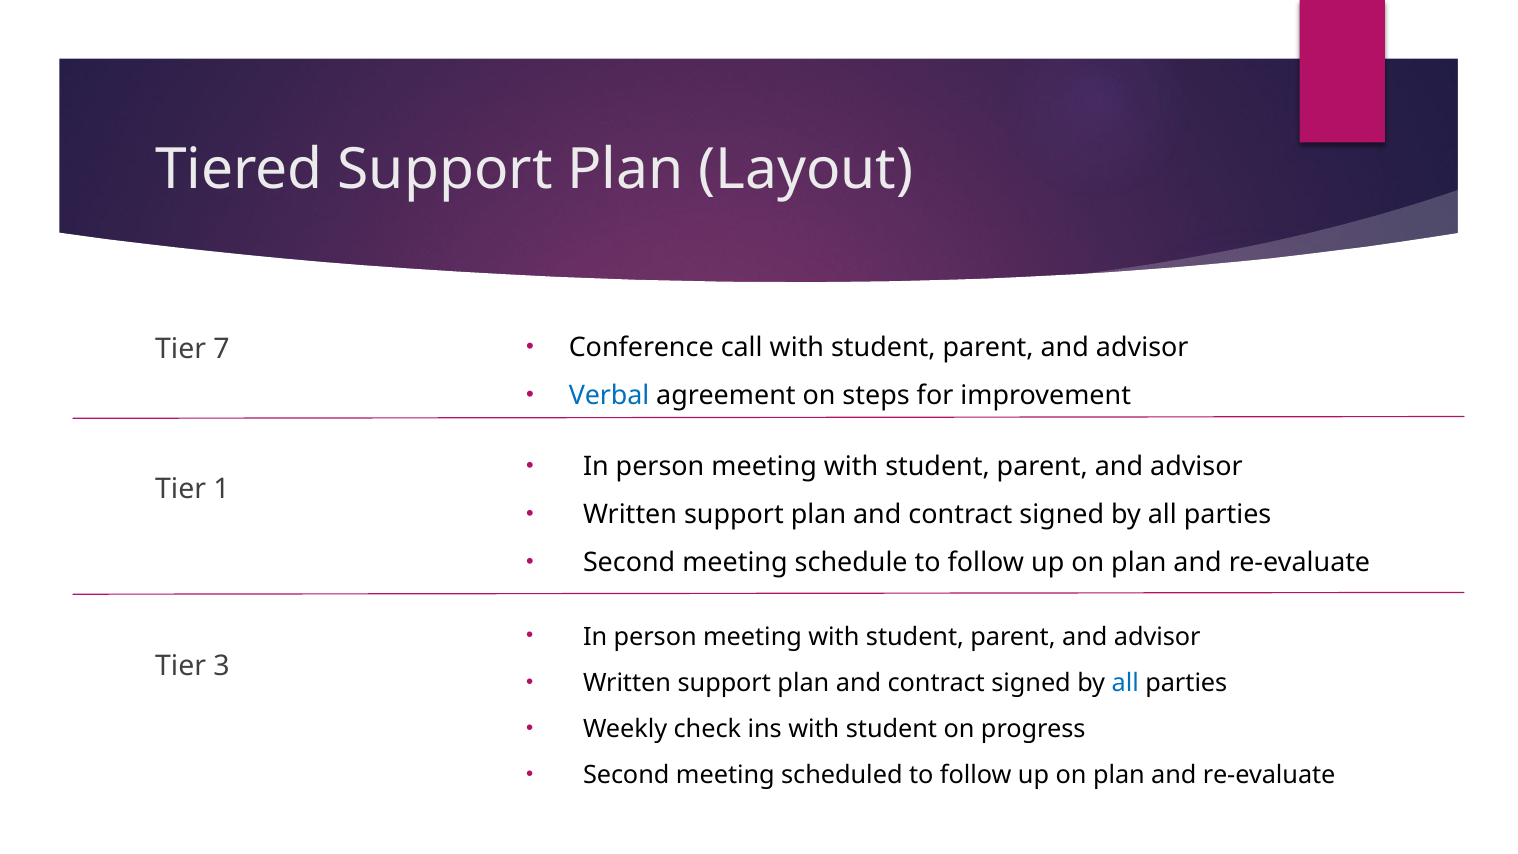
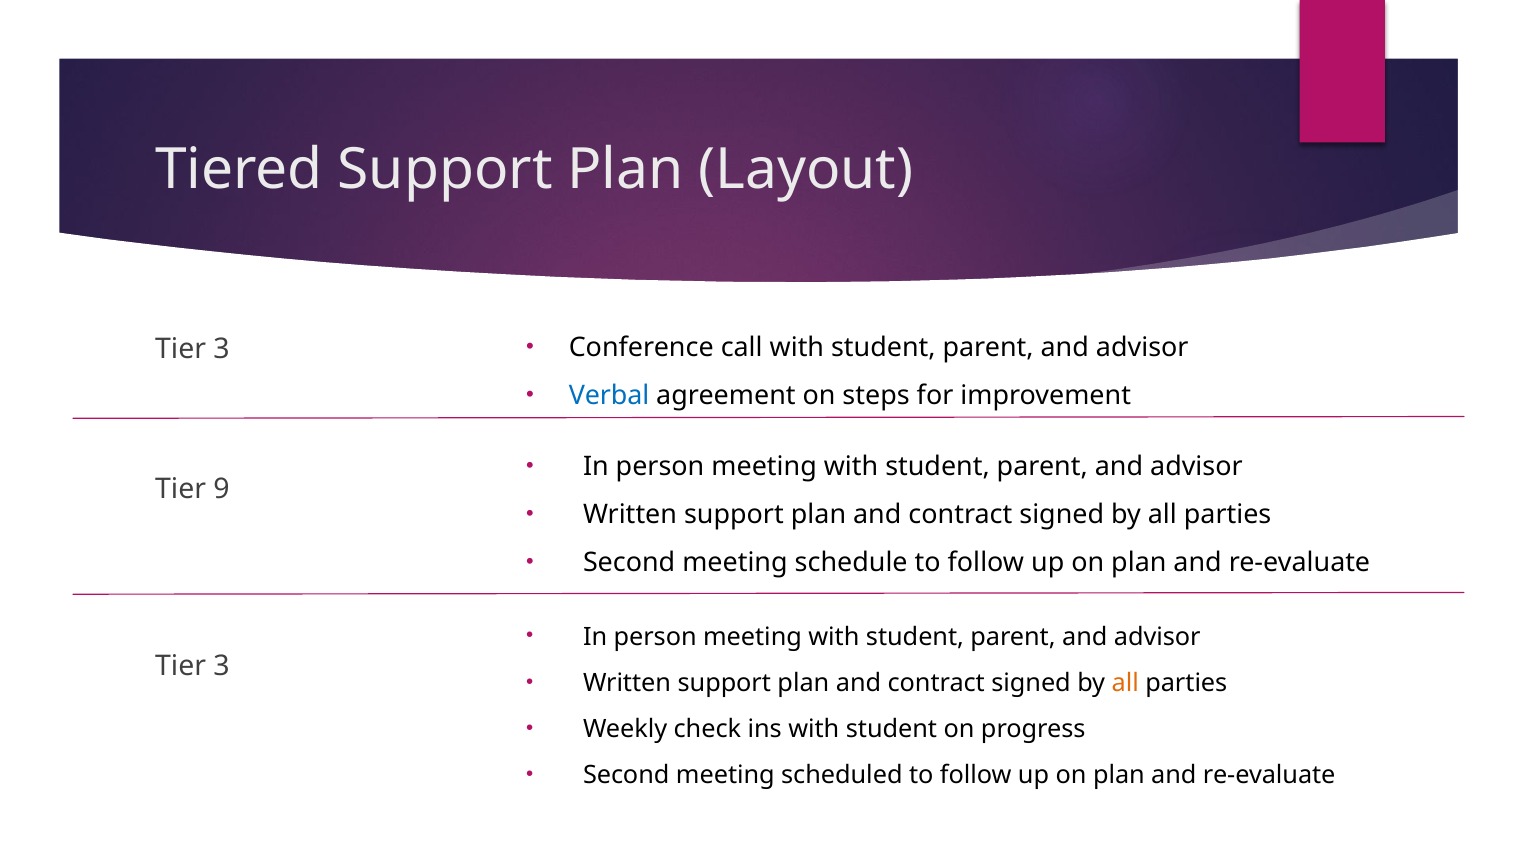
7 at (222, 349): 7 -> 3
1: 1 -> 9
all at (1125, 683) colour: blue -> orange
